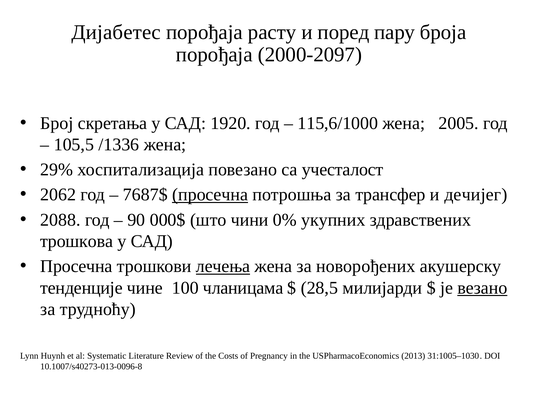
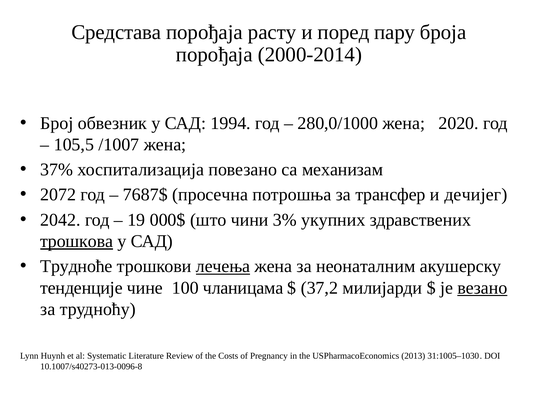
Дијабетес: Дијабетес -> Средстава
2000-2097: 2000-2097 -> 2000-2014
скретања: скретања -> обвезник
1920: 1920 -> 1994
115,6/1000: 115,6/1000 -> 280,0/1000
2005: 2005 -> 2020
/1336: /1336 -> /1007
29%: 29% -> 37%
учесталост: учесталост -> механизам
2062: 2062 -> 2072
просечна at (210, 195) underline: present -> none
2088: 2088 -> 2042
90: 90 -> 19
0%: 0% -> 3%
трошкова underline: none -> present
Просечна at (76, 266): Просечна -> Трудноће
новорођених: новорођених -> неонаталним
28,5: 28,5 -> 37,2
